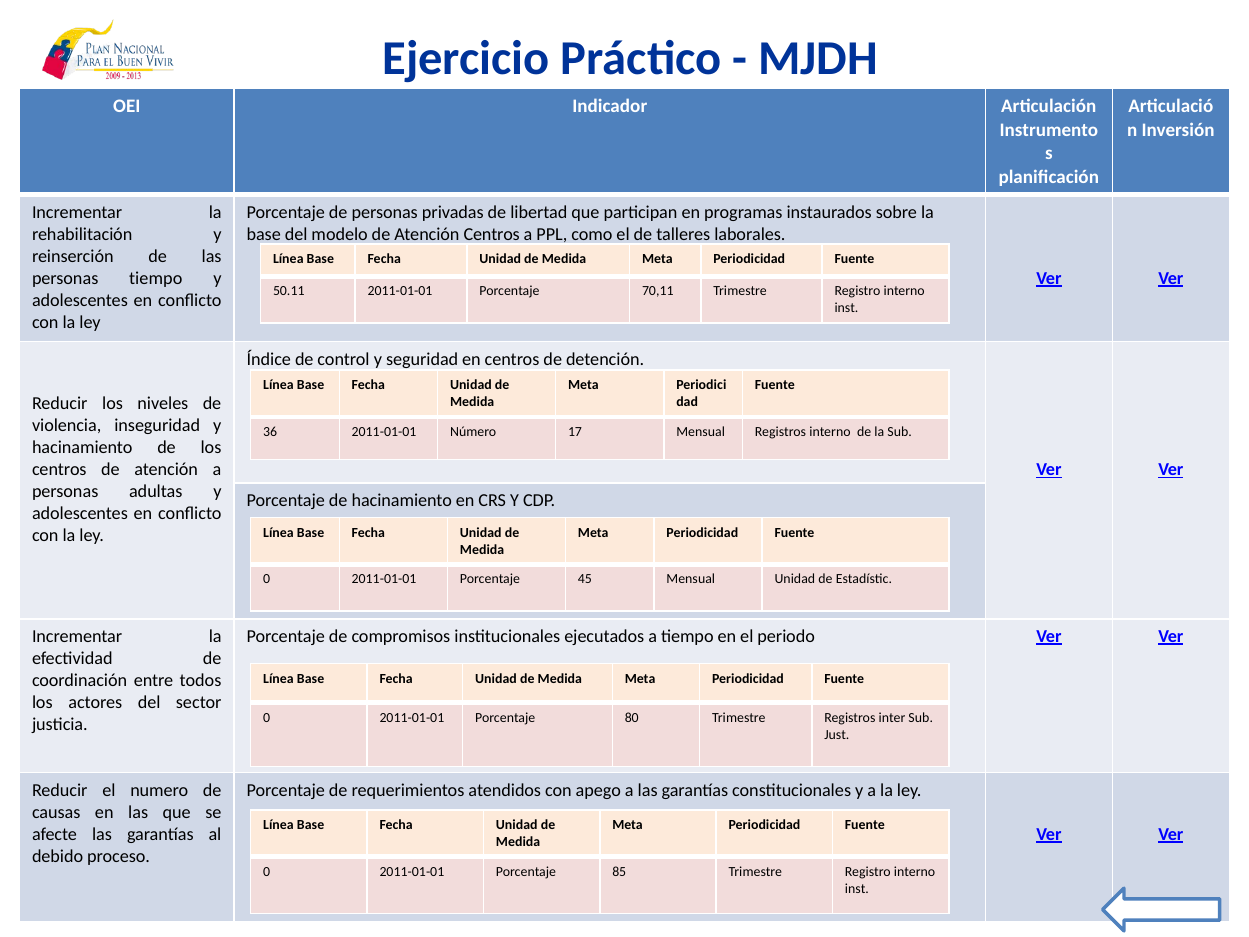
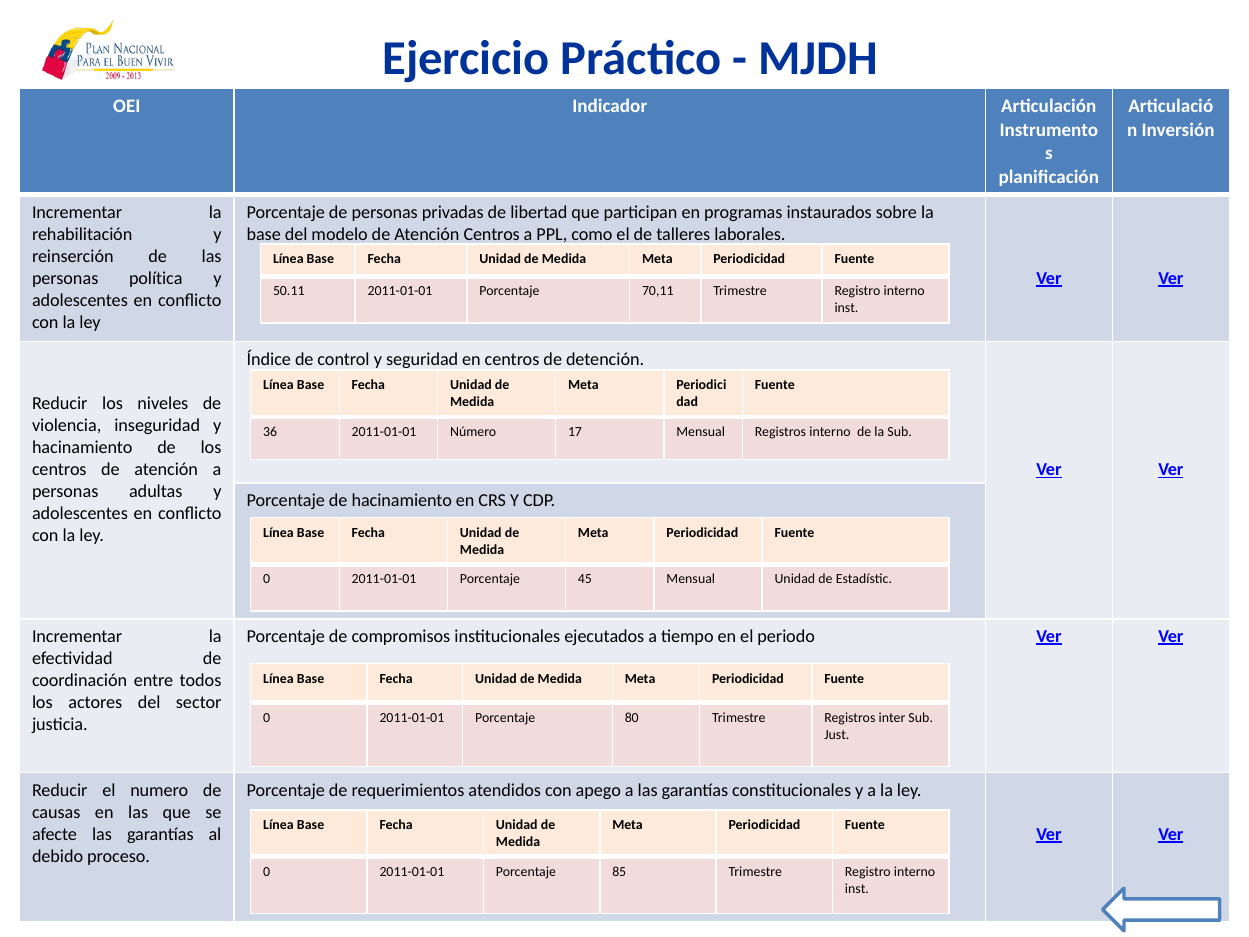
personas tiempo: tiempo -> política
